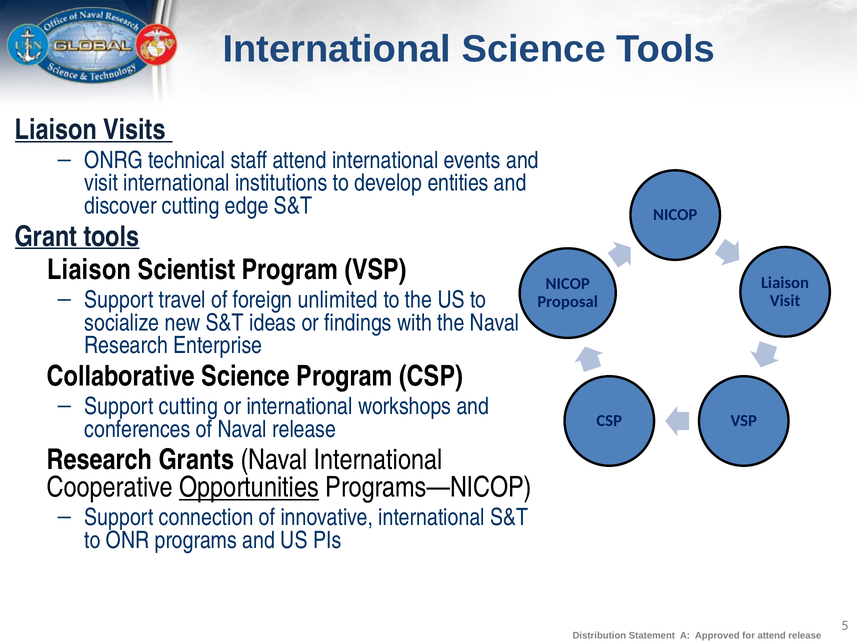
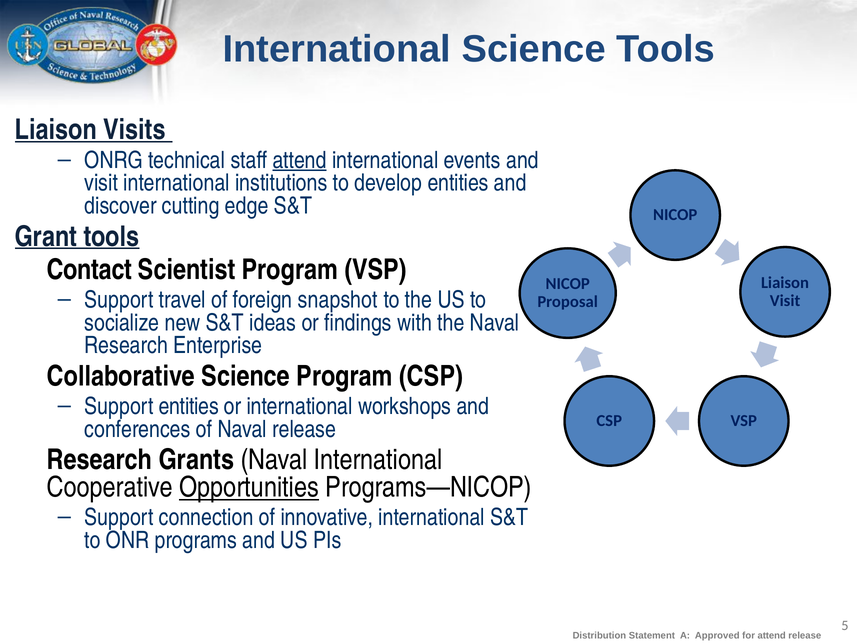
attend at (300, 160) underline: none -> present
Liaison at (89, 270): Liaison -> Contact
unlimited: unlimited -> snapshot
Support cutting: cutting -> entities
